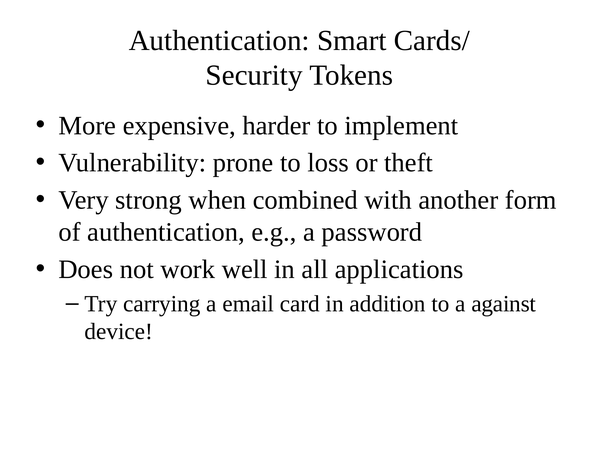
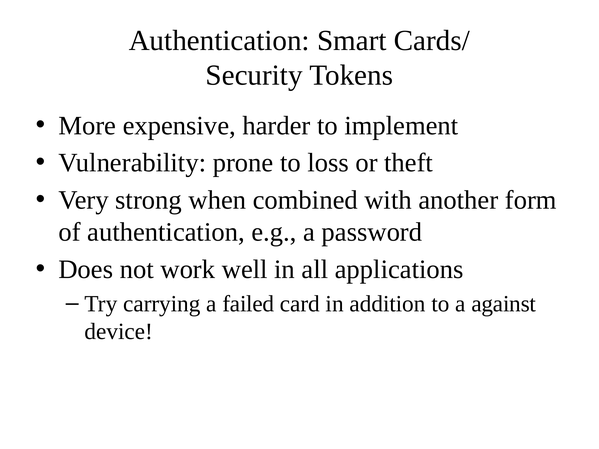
email: email -> failed
